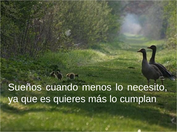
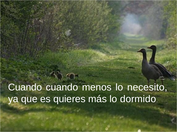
Sueños at (25, 88): Sueños -> Cuando
cumplan: cumplan -> dormido
